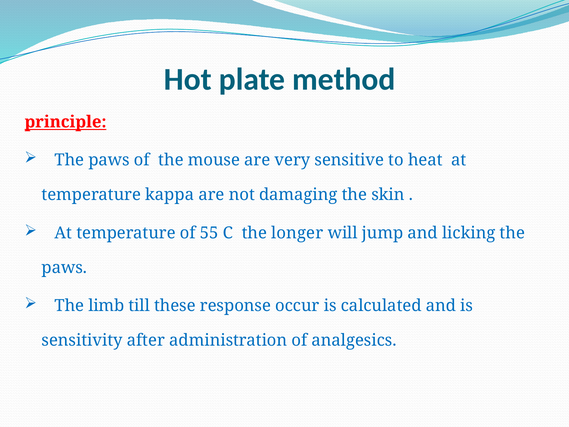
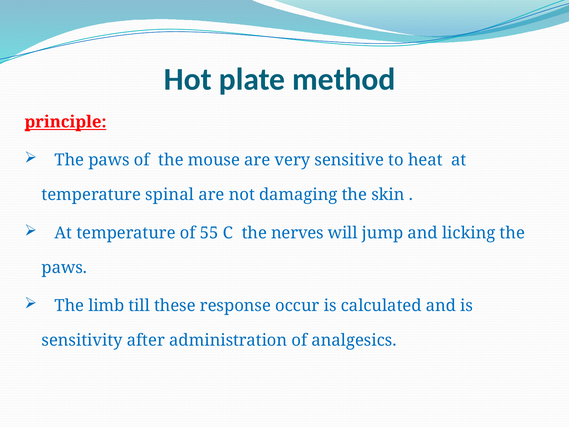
kappa: kappa -> spinal
longer: longer -> nerves
